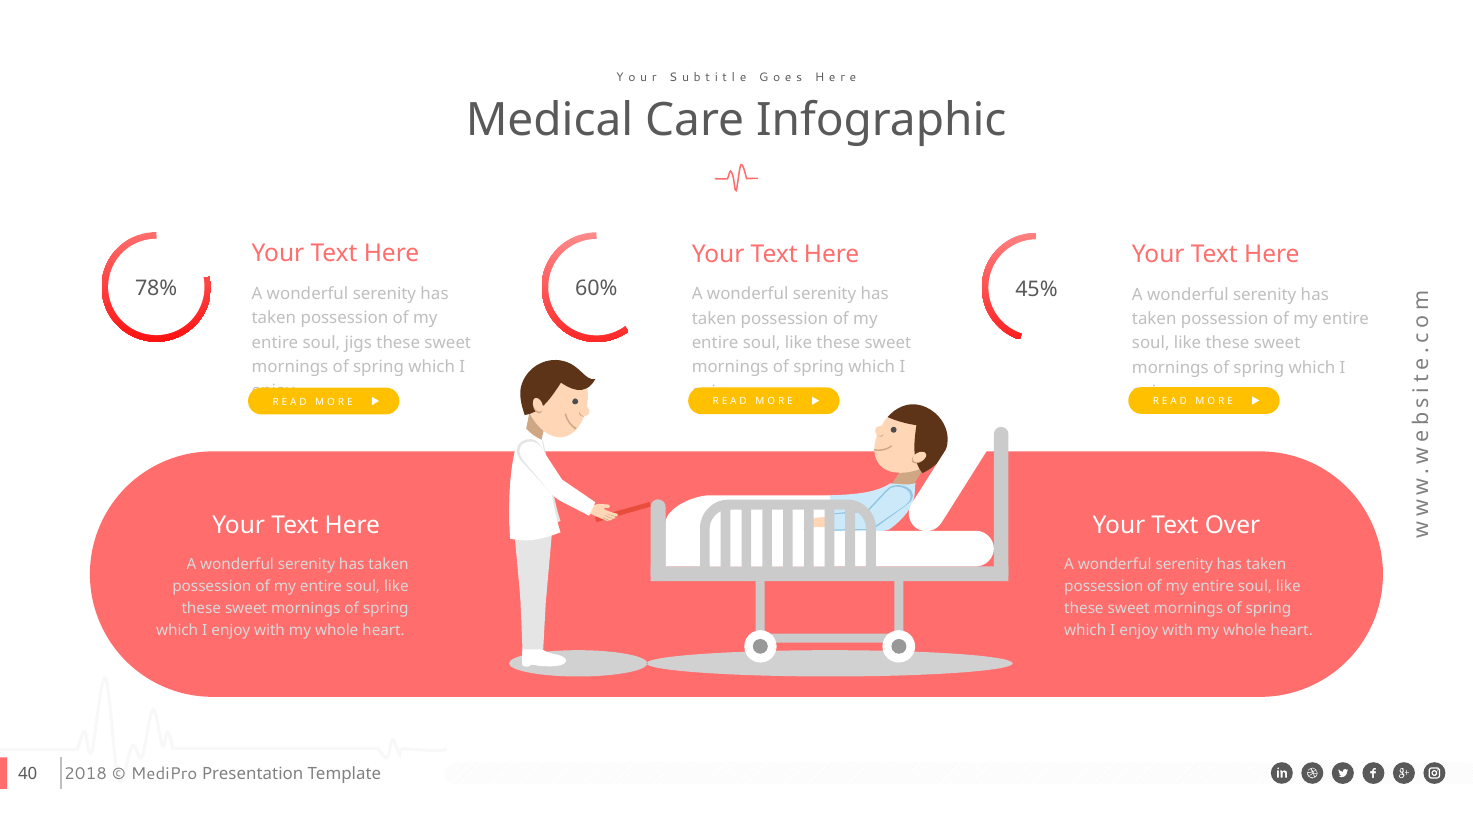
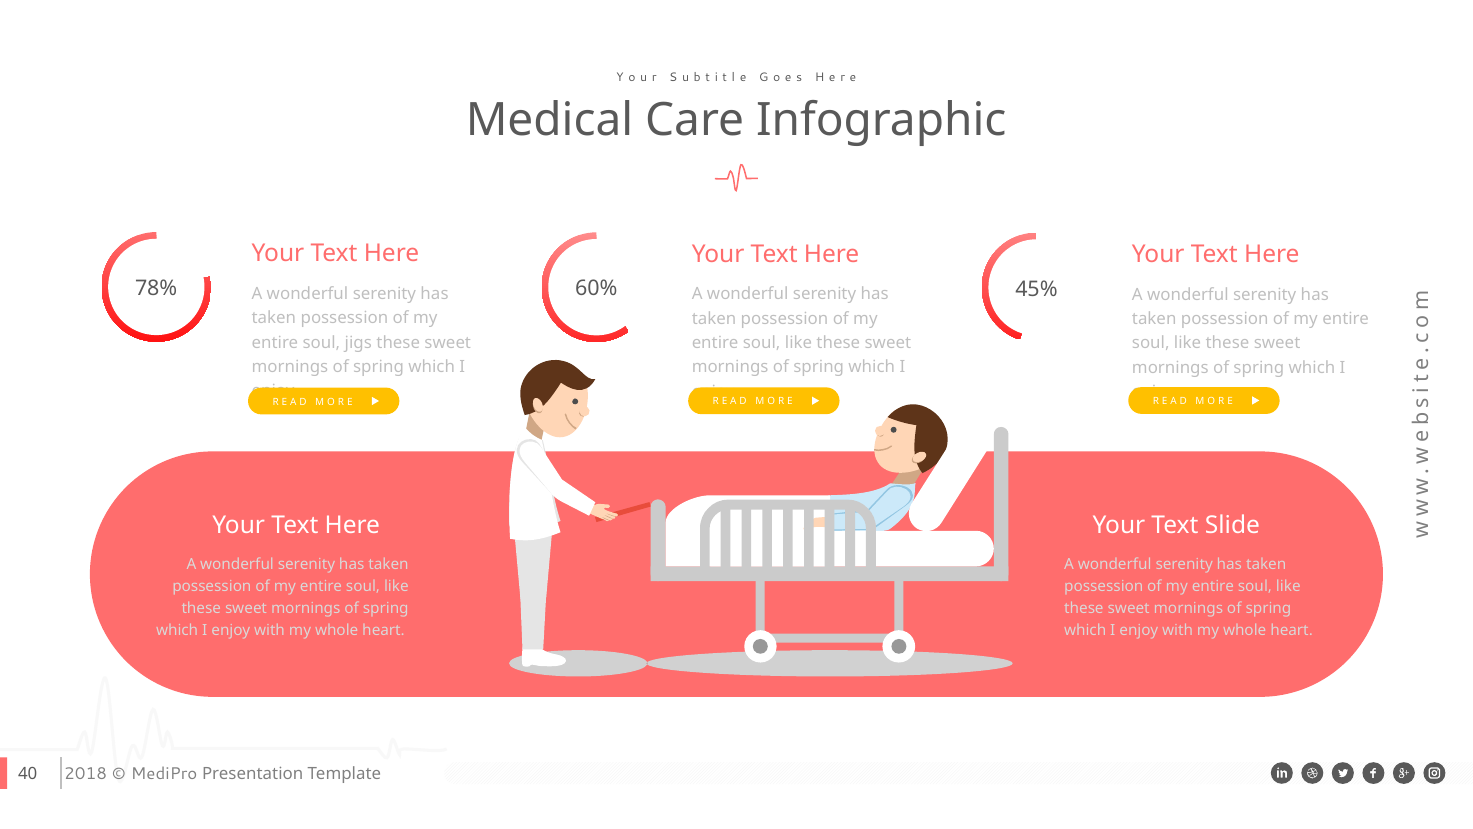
Over: Over -> Slide
